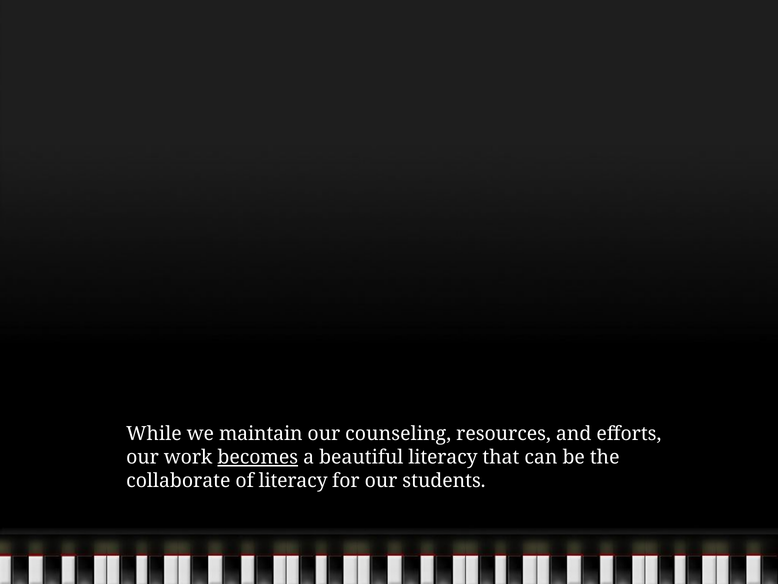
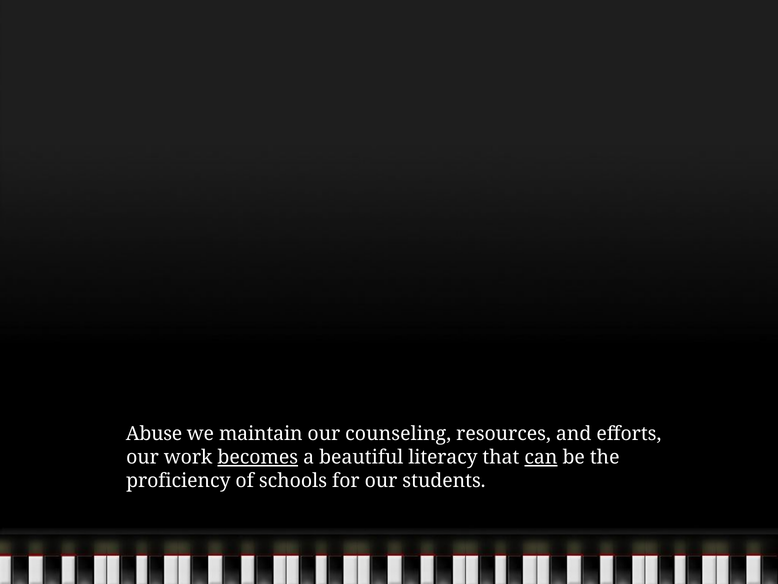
While: While -> Abuse
can underline: none -> present
collaborate: collaborate -> proficiency
of literacy: literacy -> schools
